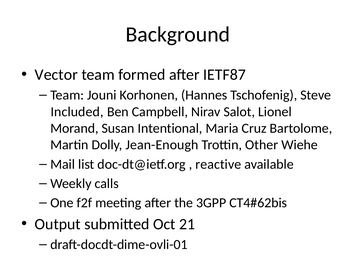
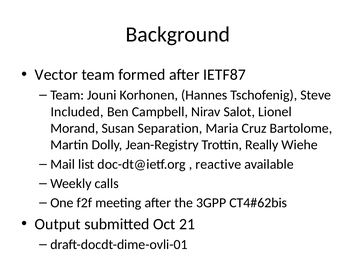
Intentional: Intentional -> Separation
Jean-Enough: Jean-Enough -> Jean-Registry
Other: Other -> Really
